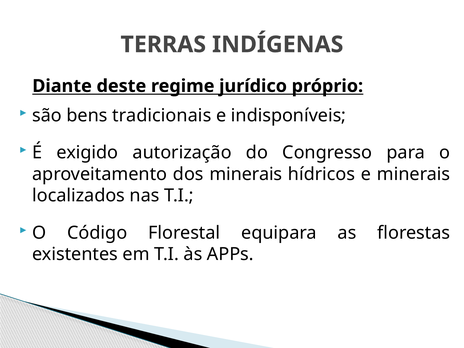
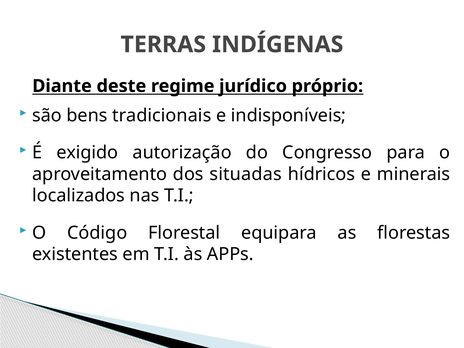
dos minerais: minerais -> situadas
